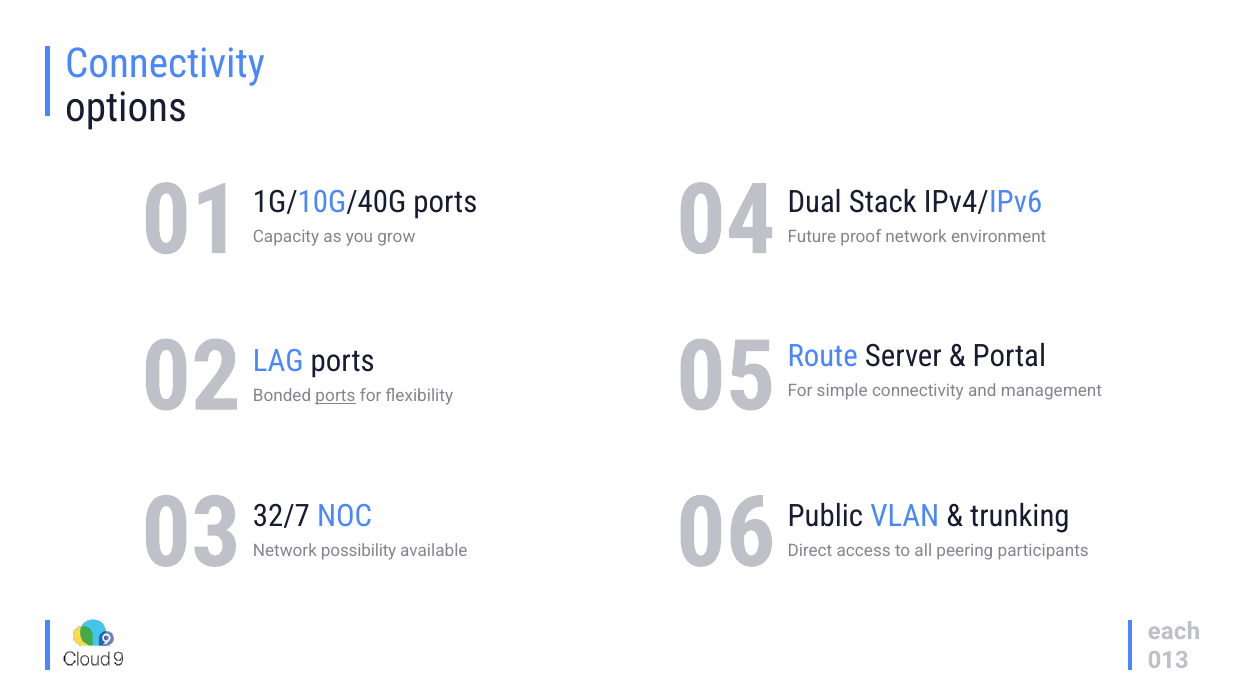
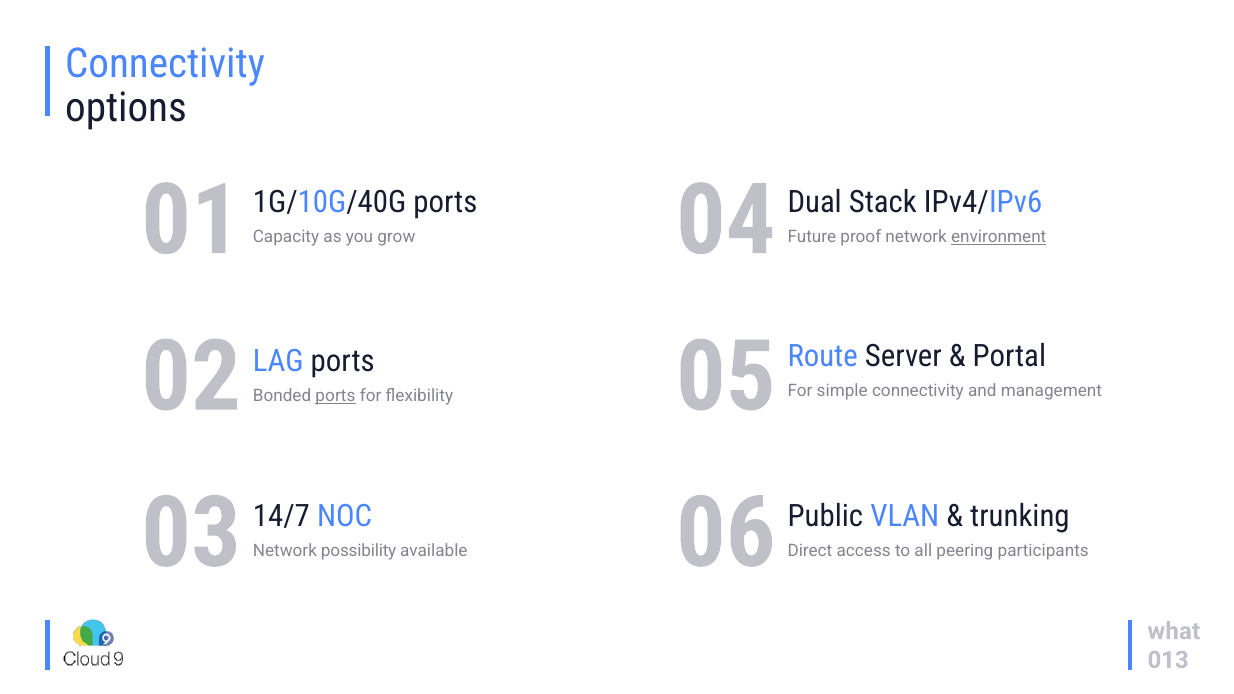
environment underline: none -> present
32/7: 32/7 -> 14/7
each: each -> what
